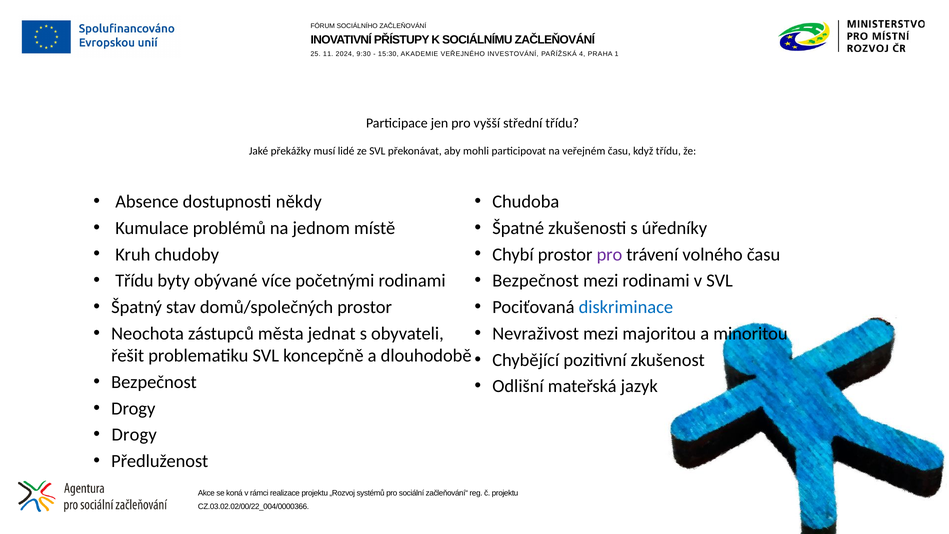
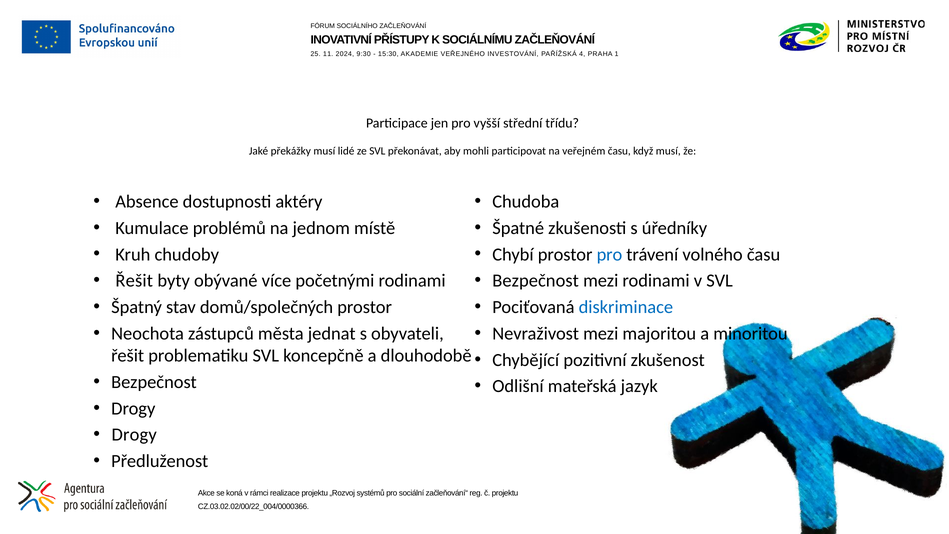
když třídu: třídu -> musí
někdy: někdy -> aktéry
pro at (609, 254) colour: purple -> blue
Třídu at (134, 281): Třídu -> Řešit
